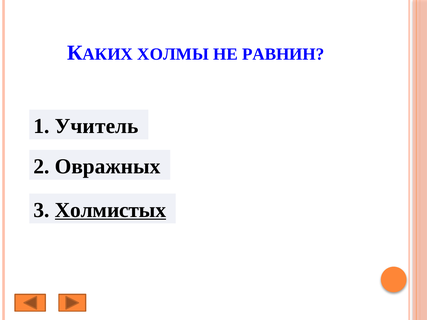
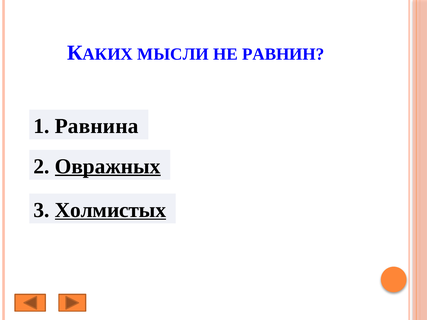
ХОЛМЫ: ХОЛМЫ -> МЫСЛИ
Учитель: Учитель -> Равнина
Овражных underline: none -> present
